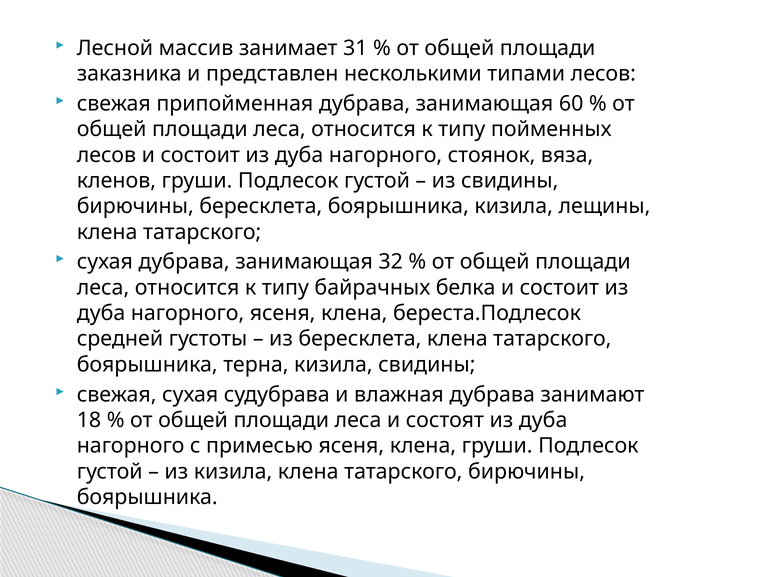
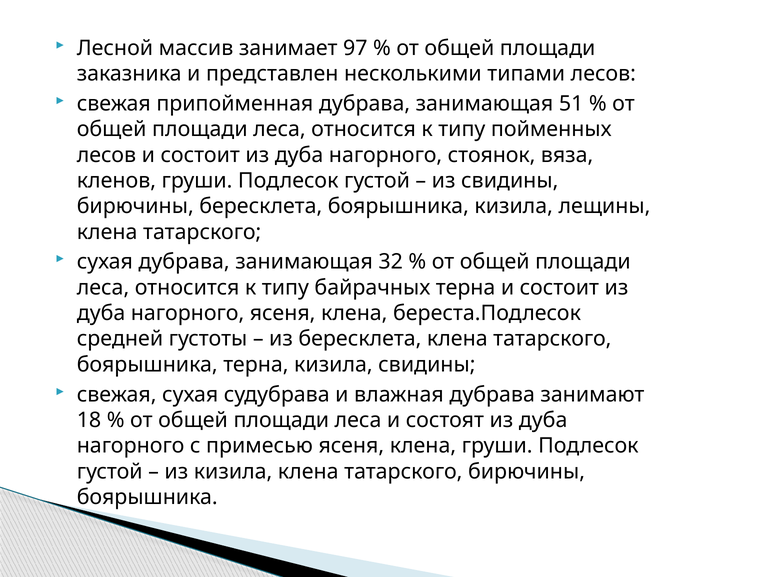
31: 31 -> 97
60: 60 -> 51
байрачных белка: белка -> терна
